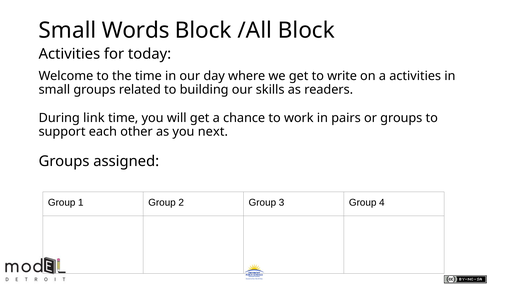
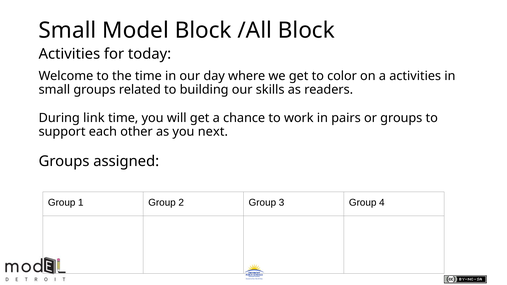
Words: Words -> Model
write: write -> color
